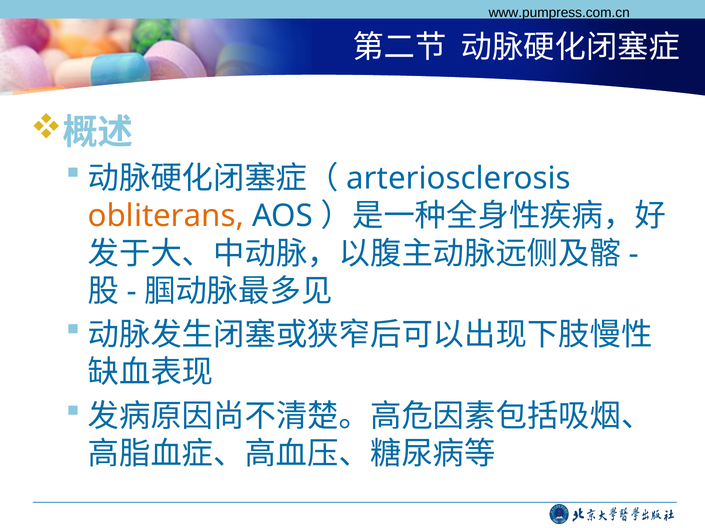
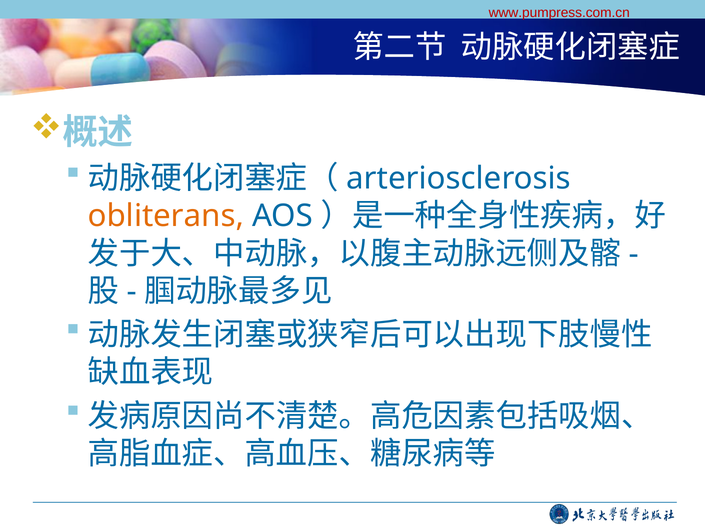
www.pumpress.com.cn colour: black -> red
